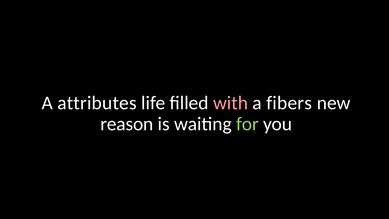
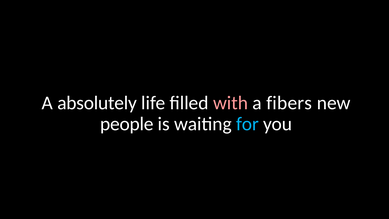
attributes: attributes -> absolutely
reason: reason -> people
for colour: light green -> light blue
